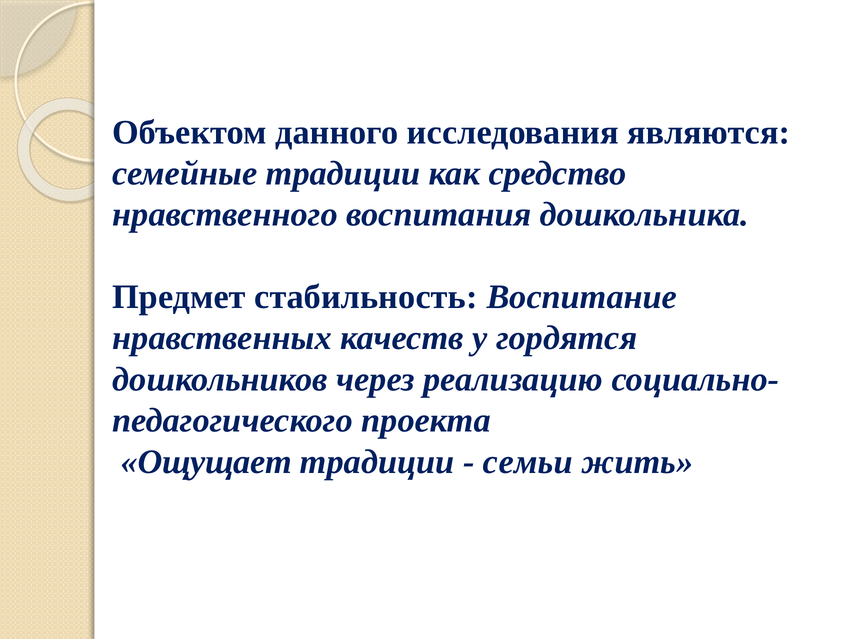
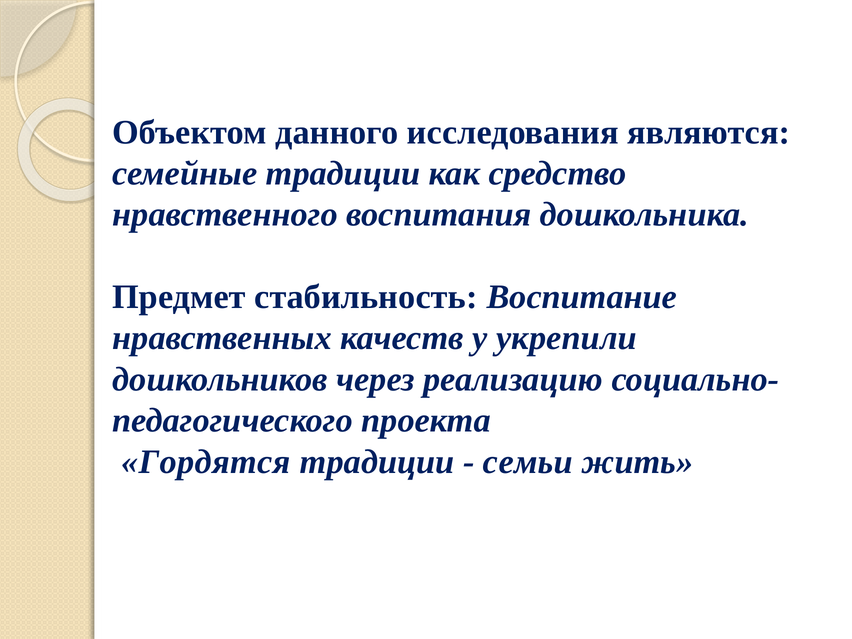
гордятся: гордятся -> укрепили
Ощущает: Ощущает -> Гордятся
